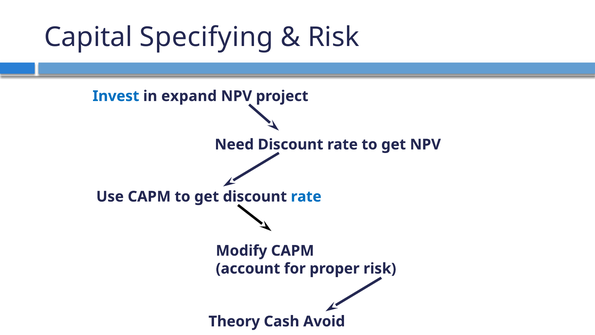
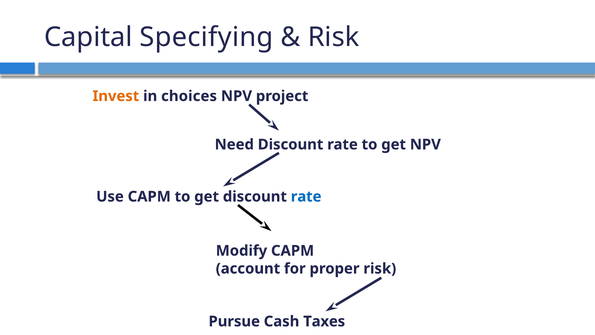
Invest colour: blue -> orange
expand: expand -> choices
Theory: Theory -> Pursue
Avoid: Avoid -> Taxes
